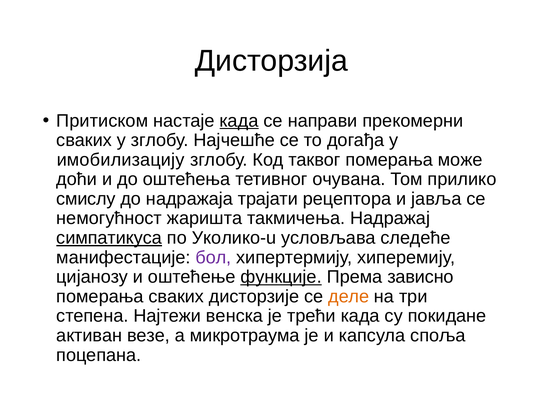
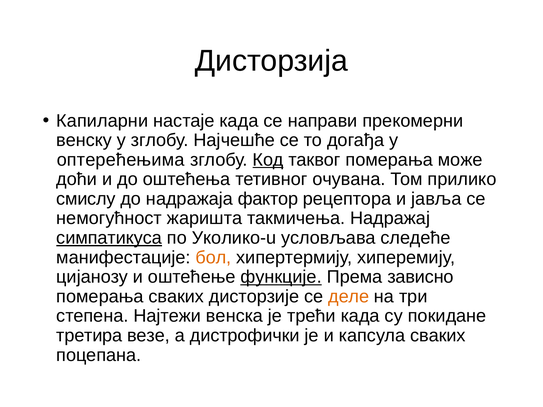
Притиском: Притиском -> Капиларни
када at (239, 121) underline: present -> none
сваких at (84, 140): сваких -> венску
имобилизацију: имобилизацију -> оптерећењима
Код underline: none -> present
трајати: трајати -> фактор
бол colour: purple -> orange
активан: активан -> третира
микротраума: микротраума -> дистрофички
капсула споља: споља -> сваких
